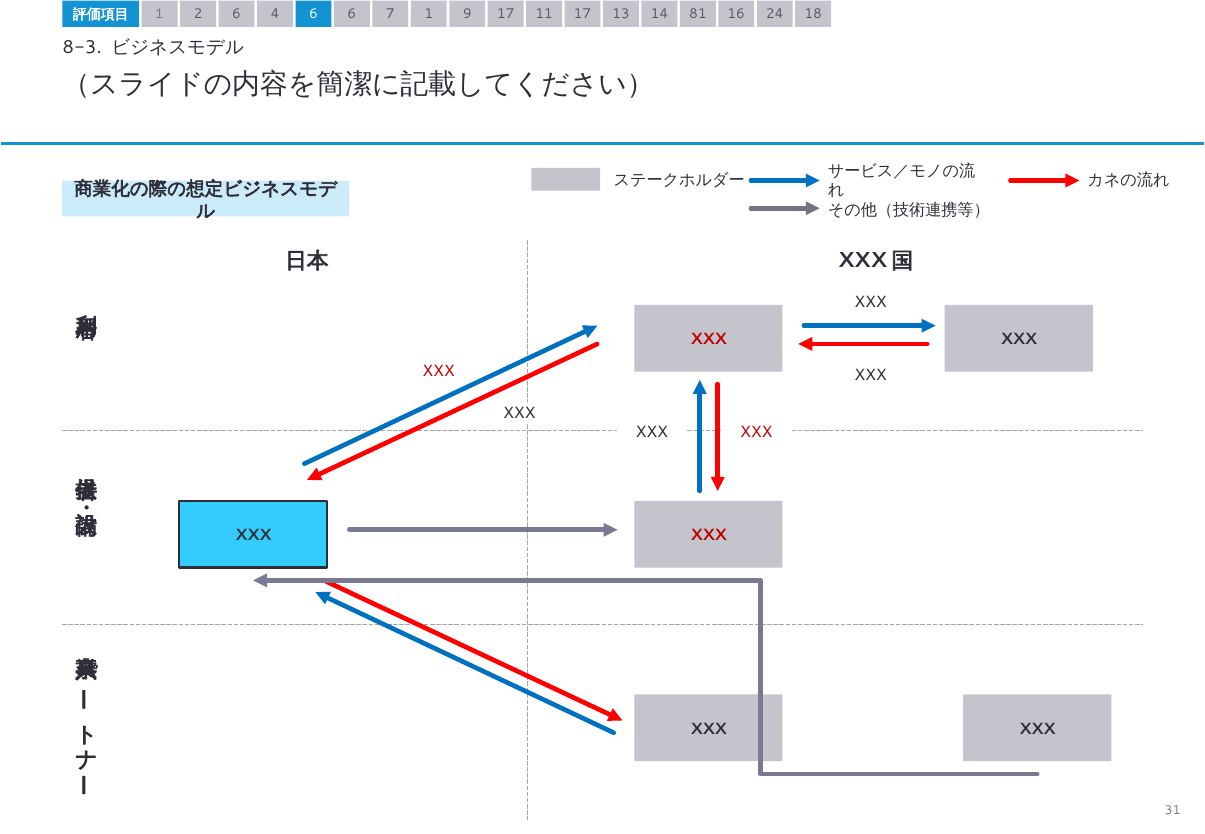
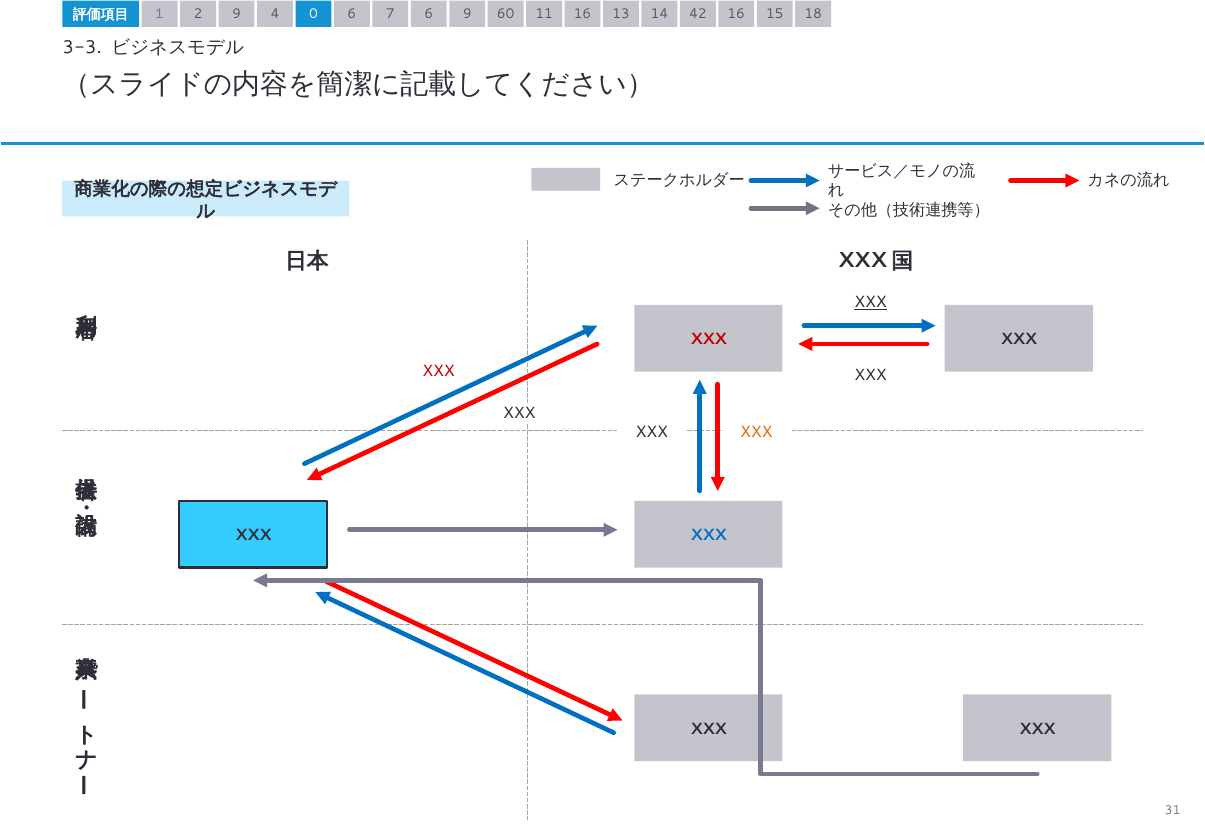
2 6: 6 -> 9
4 6: 6 -> 0
7 1: 1 -> 6
9 17: 17 -> 60
11 17: 17 -> 16
81: 81 -> 42
24: 24 -> 15
8-3: 8-3 -> 3-3
XXX at (871, 302) underline: none -> present
XXX at (756, 432) colour: red -> orange
XXX at (708, 535) colour: red -> blue
